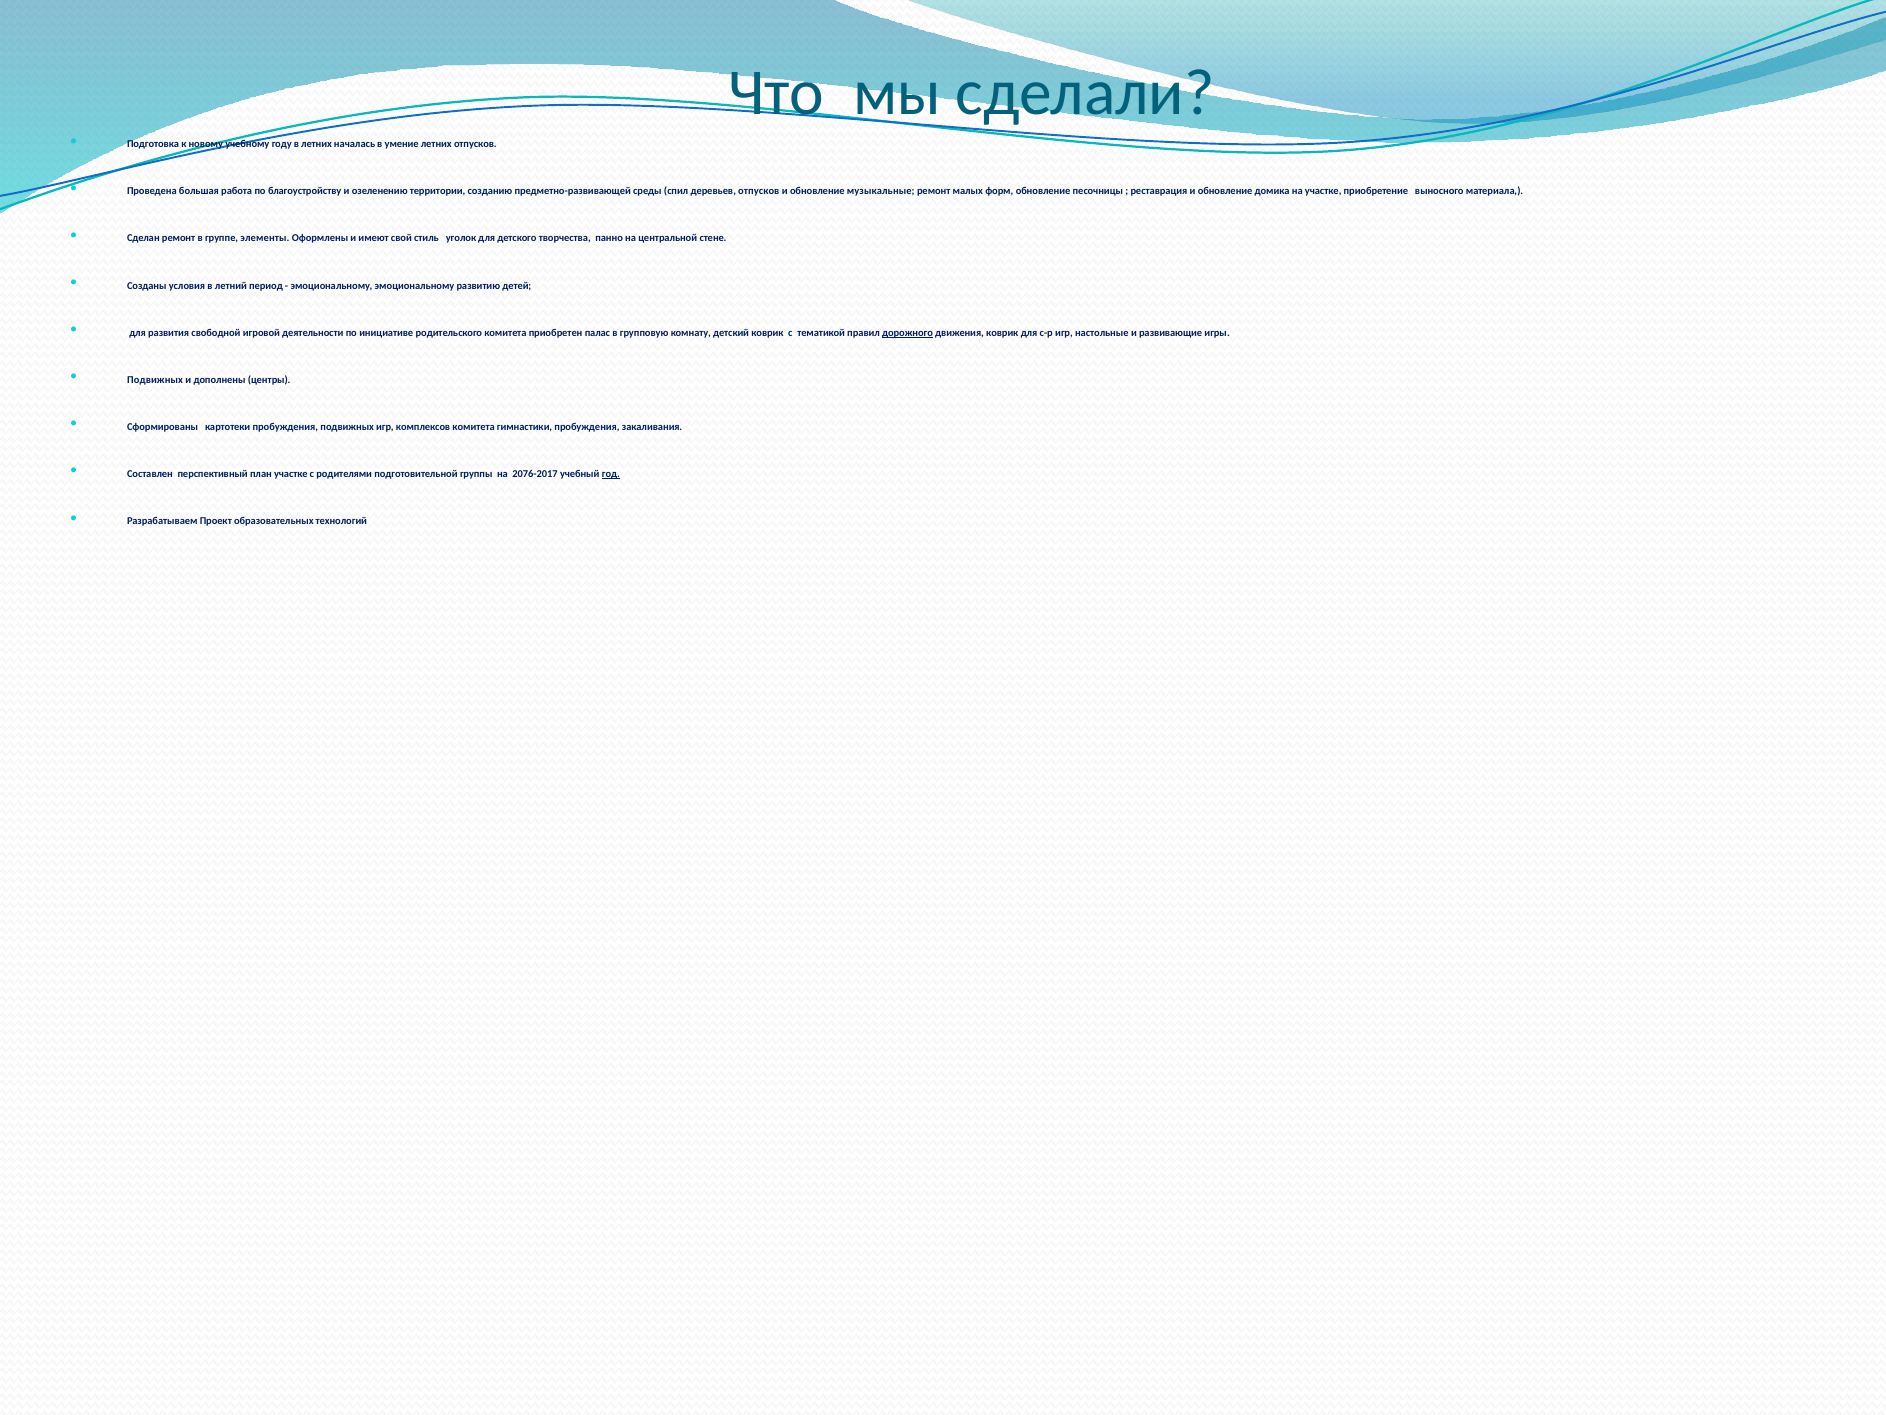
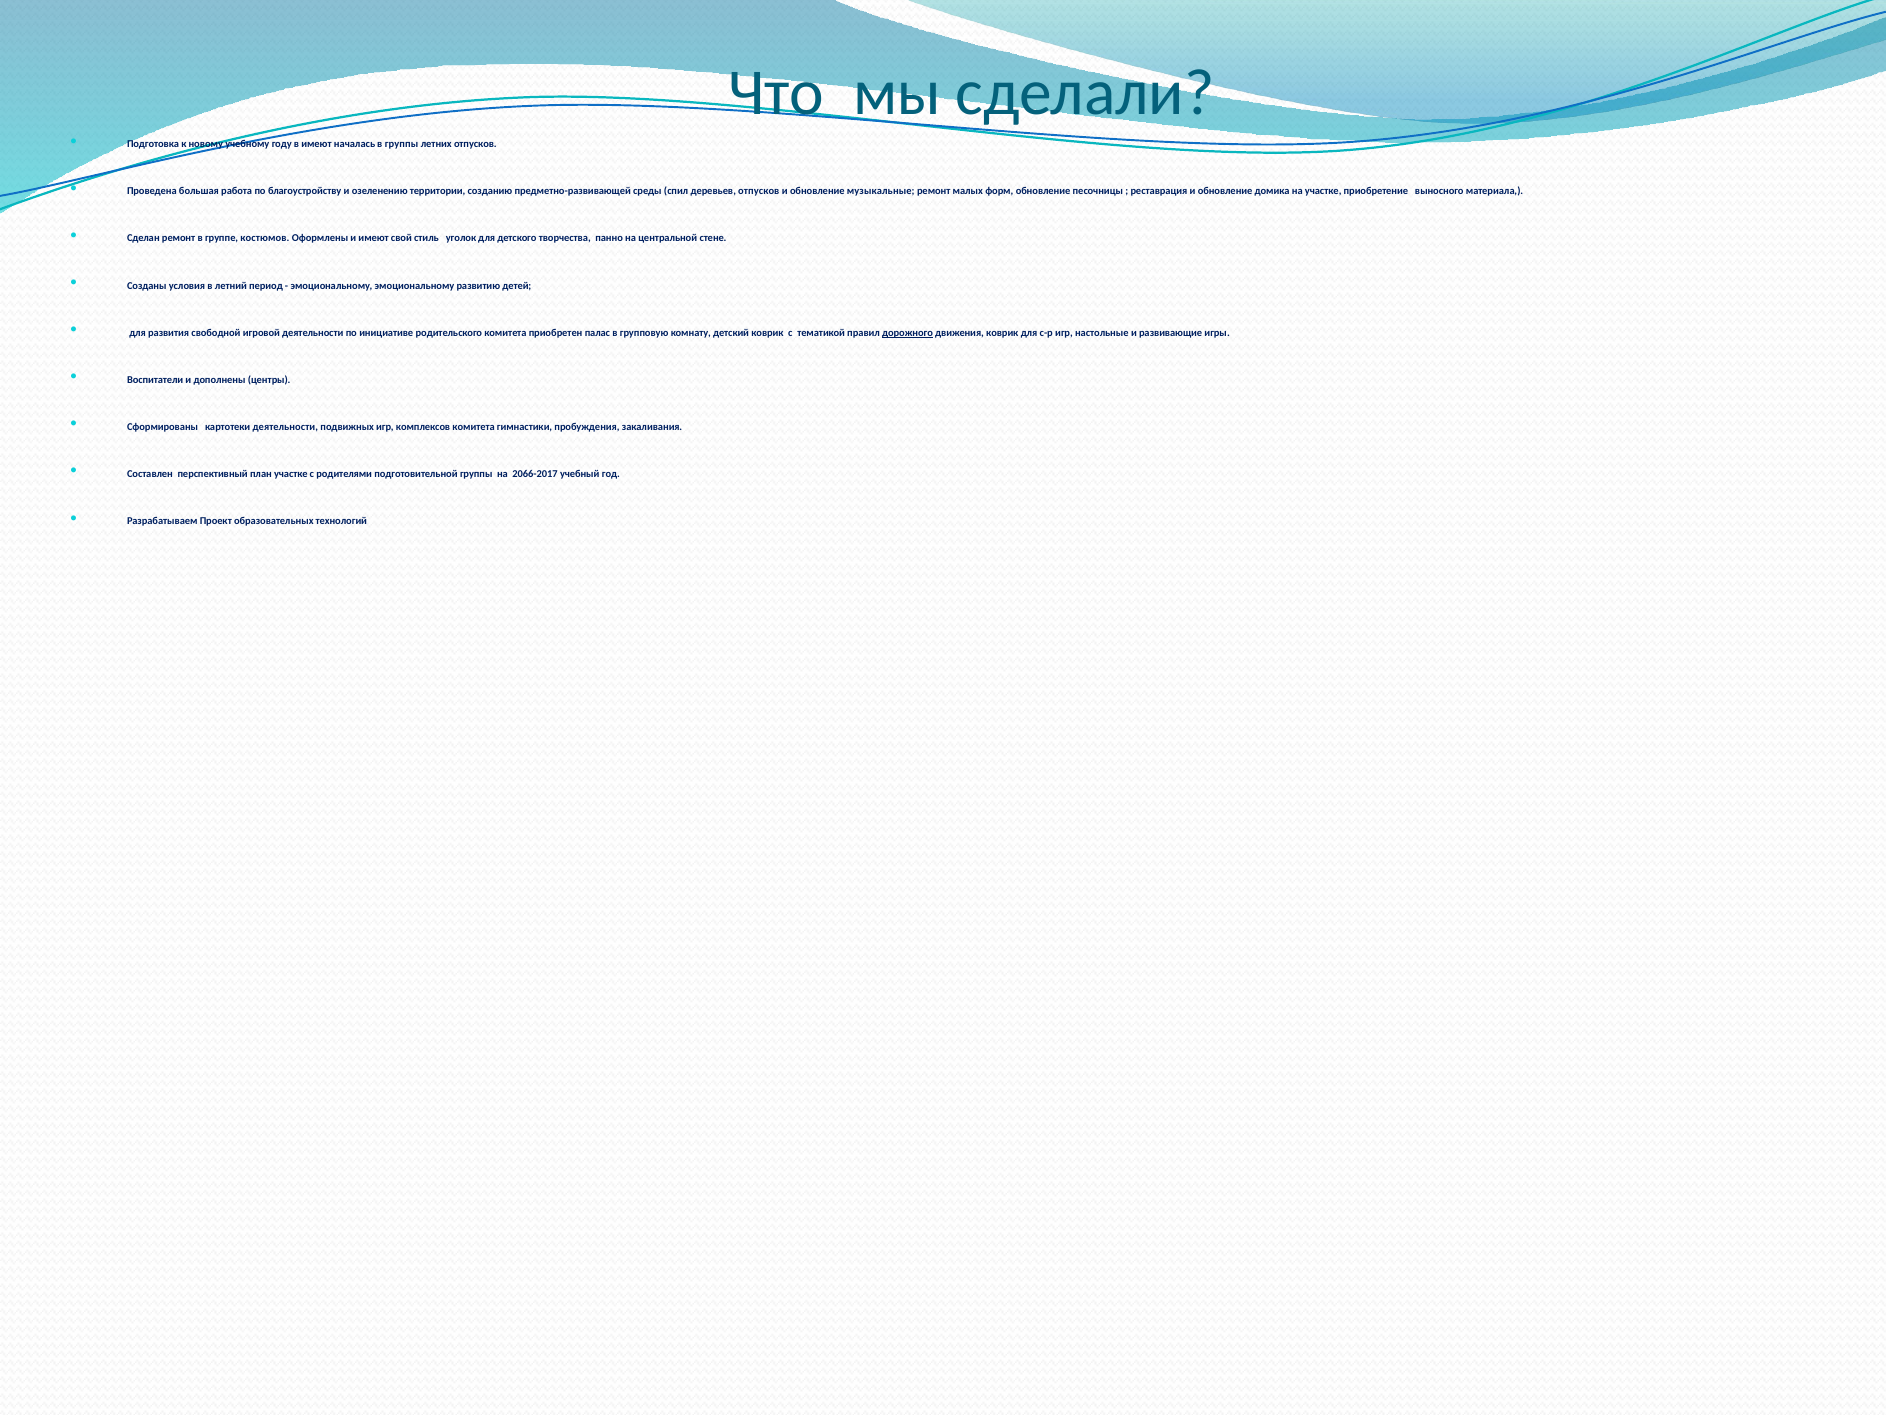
в летних: летних -> имеют
в умение: умение -> группы
элементы: элементы -> костюмов
Подвижных at (155, 380): Подвижных -> Воспитатели
картотеки пробуждения: пробуждения -> деятельности
2076-2017: 2076-2017 -> 2066-2017
год underline: present -> none
